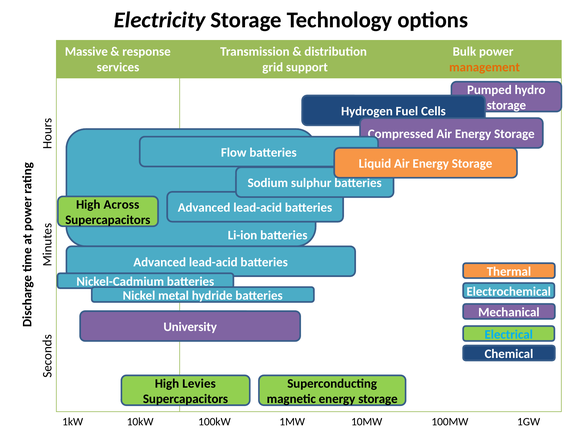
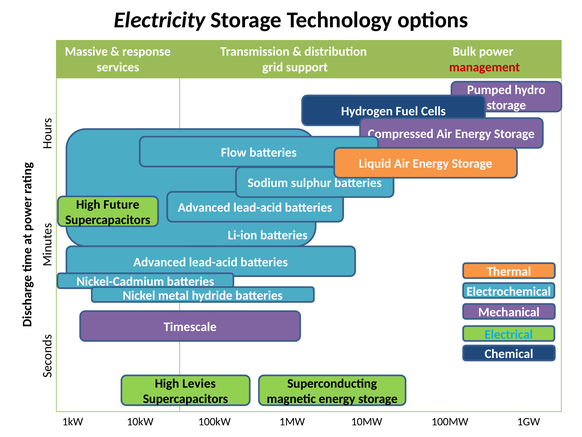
management colour: orange -> red
Across: Across -> Future
University: University -> Timescale
